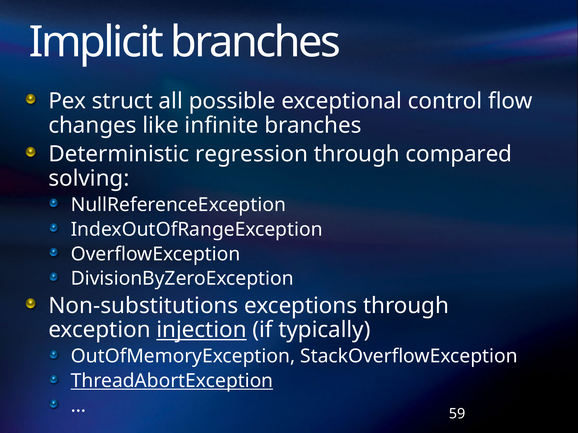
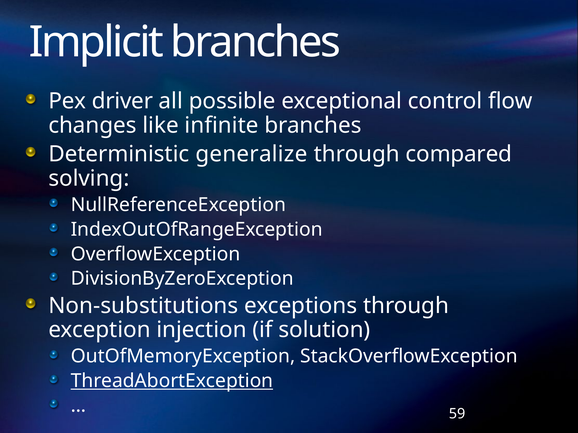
struct: struct -> driver
regression: regression -> generalize
injection underline: present -> none
typically: typically -> solution
